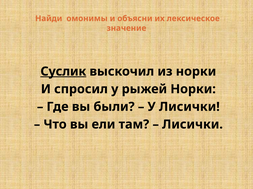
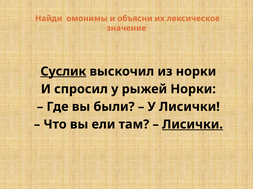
Лисички at (192, 125) underline: none -> present
